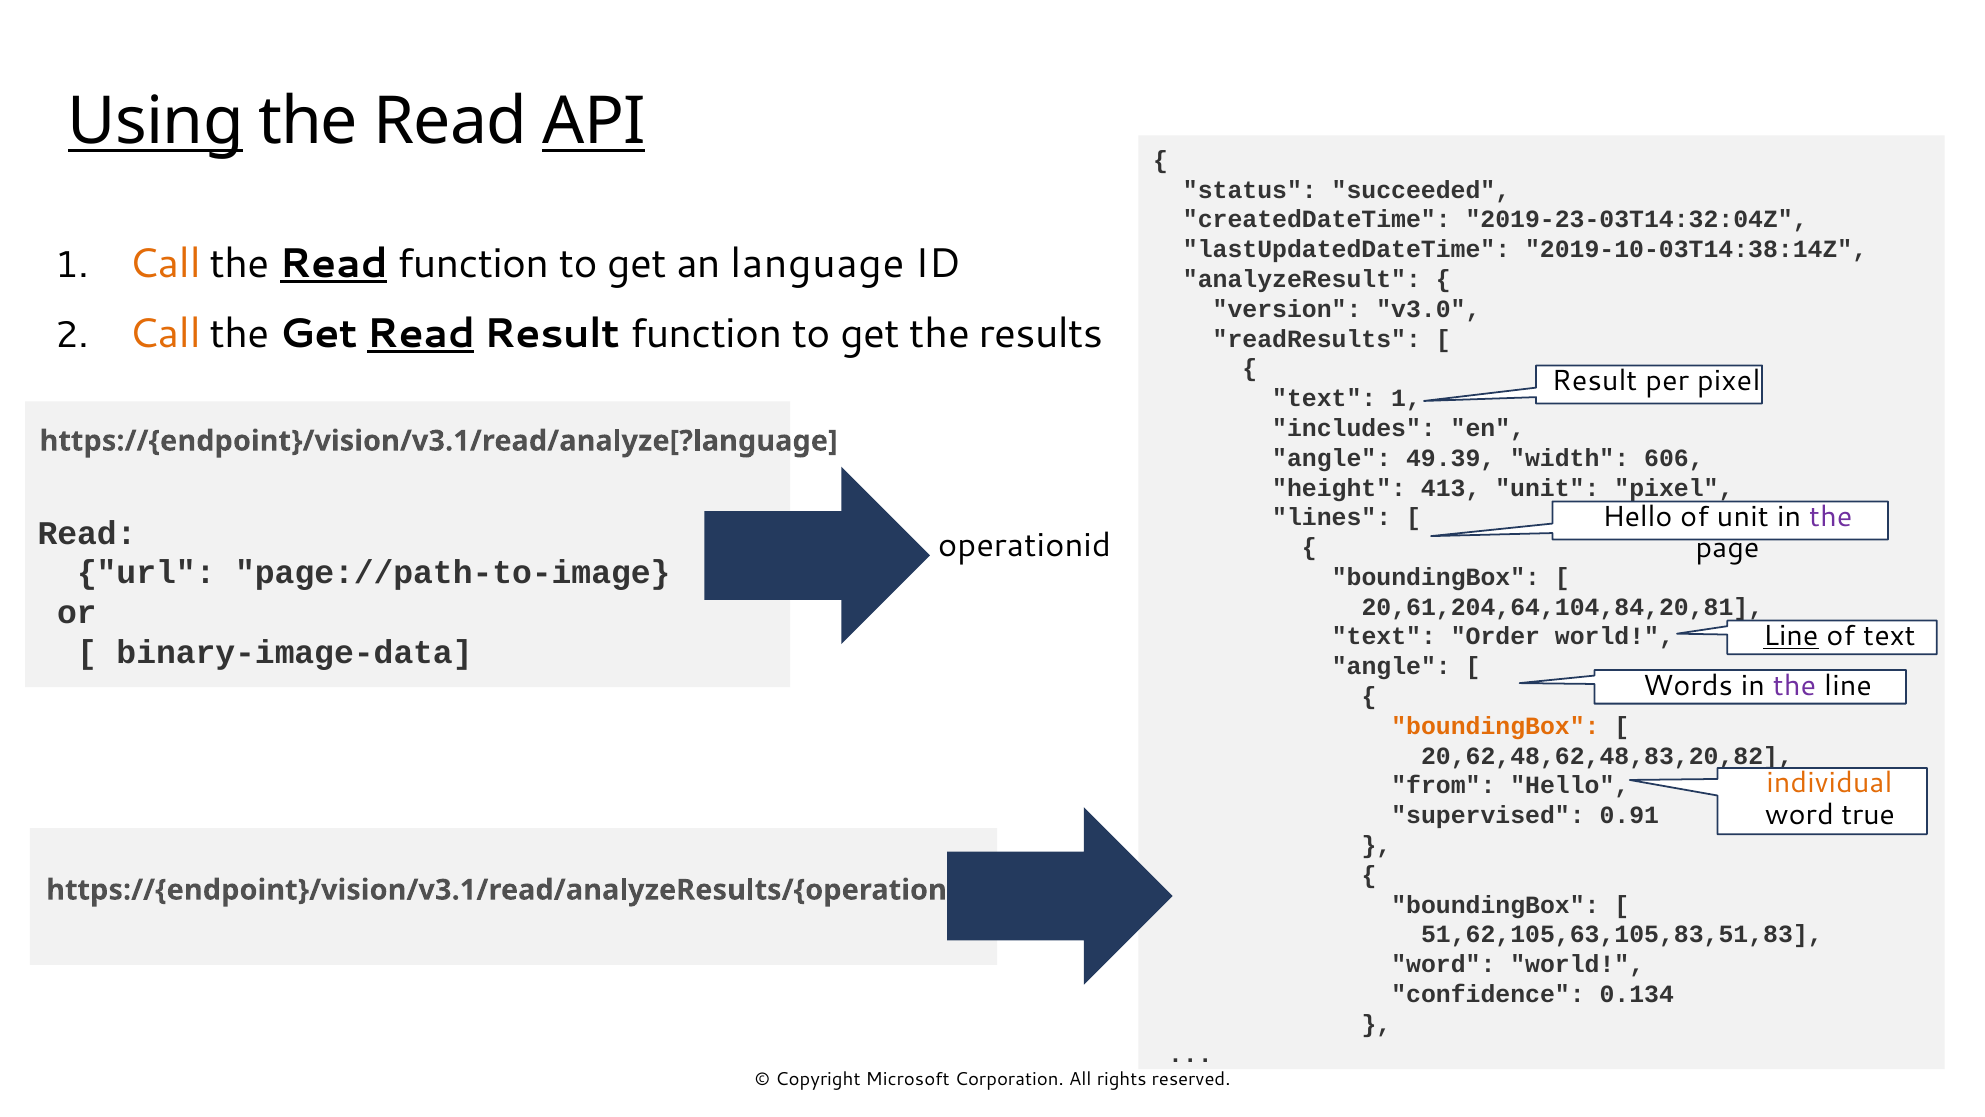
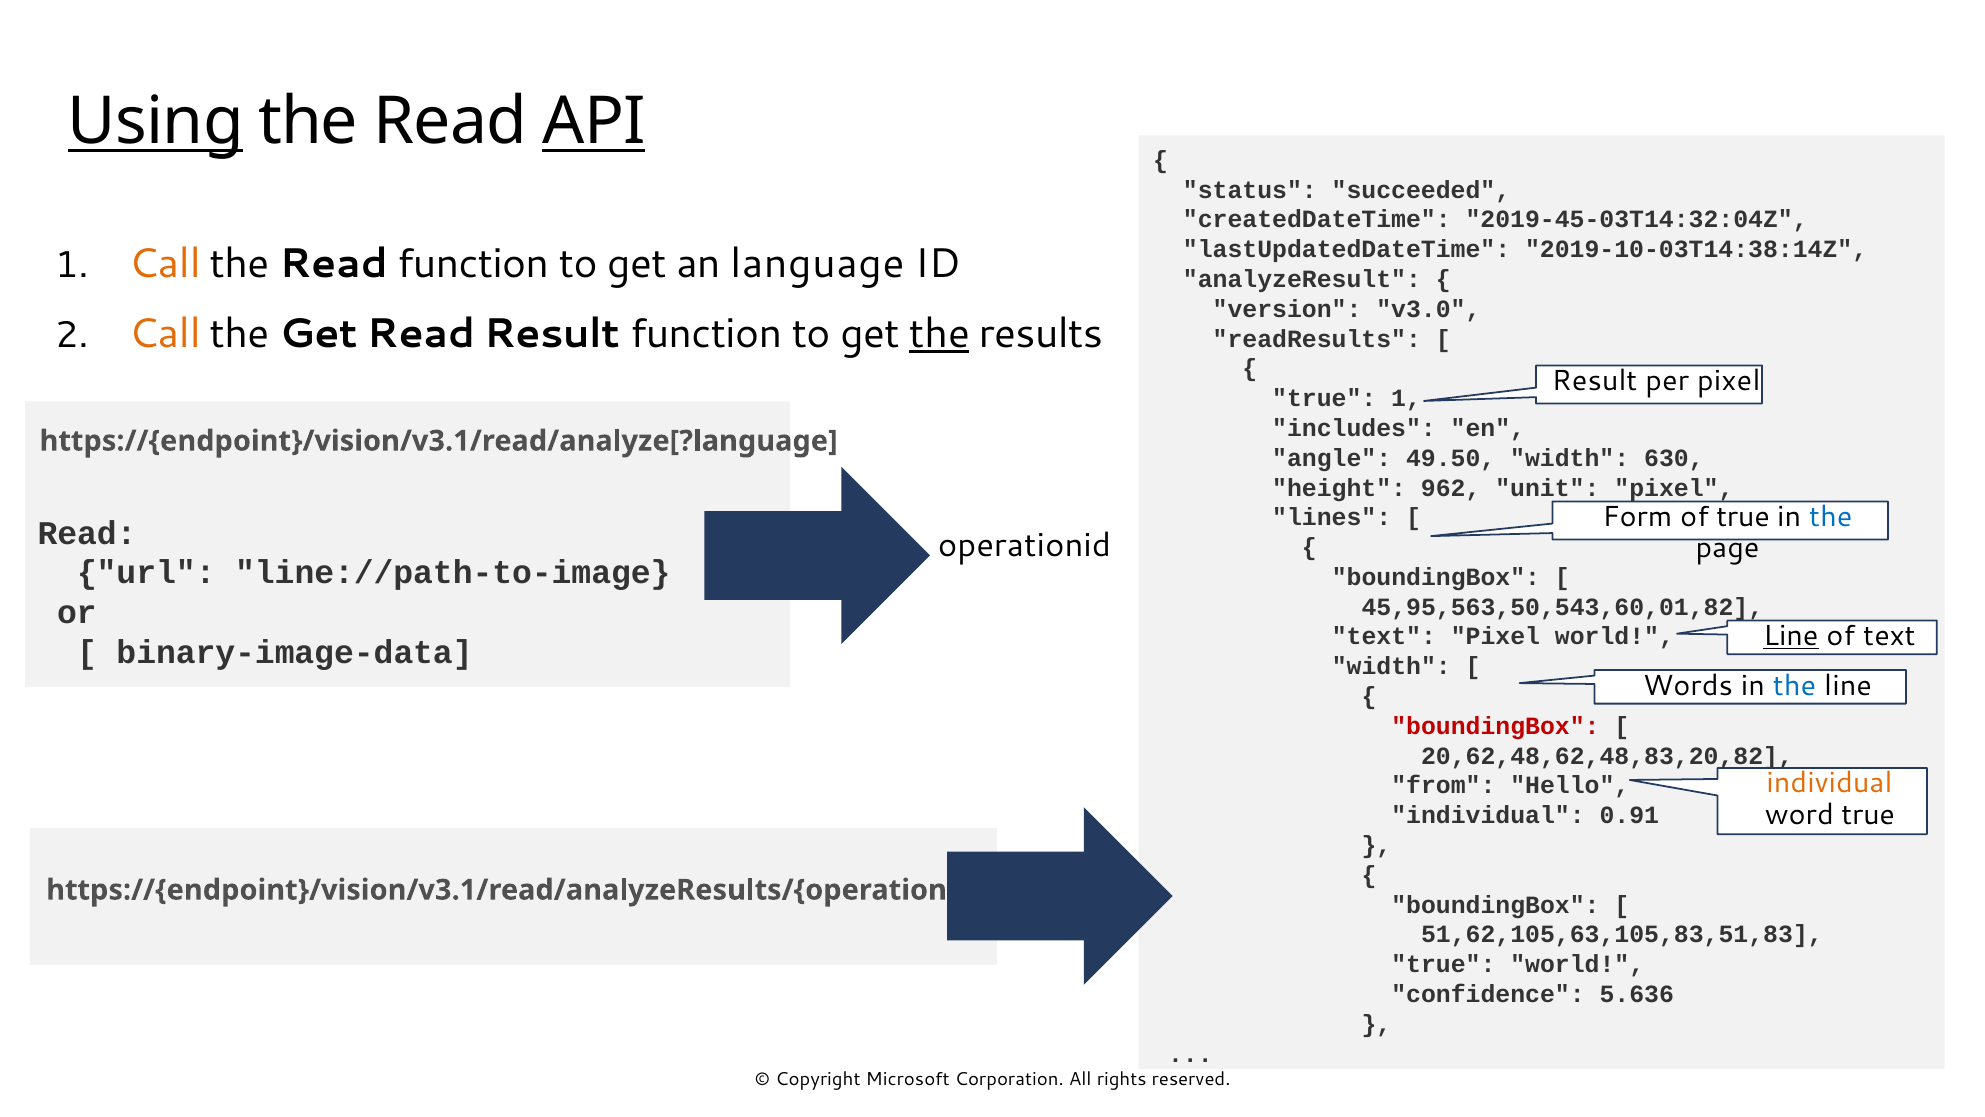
2019-23-03T14:32:04Z: 2019-23-03T14:32:04Z -> 2019-45-03T14:32:04Z
Read at (333, 264) underline: present -> none
Read at (421, 333) underline: present -> none
the at (939, 333) underline: none -> present
text at (1324, 398): text -> true
49.39: 49.39 -> 49.50
606: 606 -> 630
413: 413 -> 962
Hello at (1637, 517): Hello -> Form
of unit: unit -> true
the at (1831, 517) colour: purple -> blue
page://path-to-image: page://path-to-image -> line://path-to-image
20,61,204,64,104,84,20,81: 20,61,204,64,104,84,20,81 -> 45,95,563,50,543,60,01,82
text Order: Order -> Pixel
angle at (1391, 666): angle -> width
the at (1795, 685) colour: purple -> blue
boundingBox at (1495, 726) colour: orange -> red
supervised at (1488, 815): supervised -> individual
word at (1443, 964): word -> true
0.134: 0.134 -> 5.636
